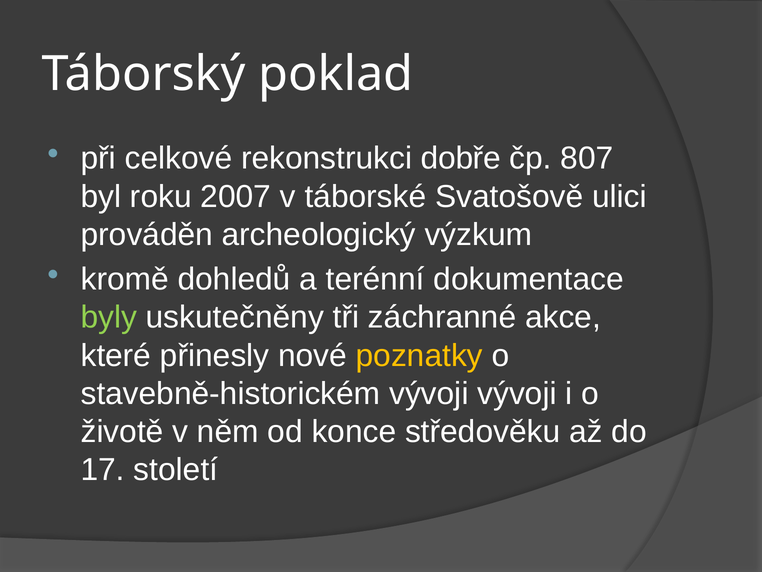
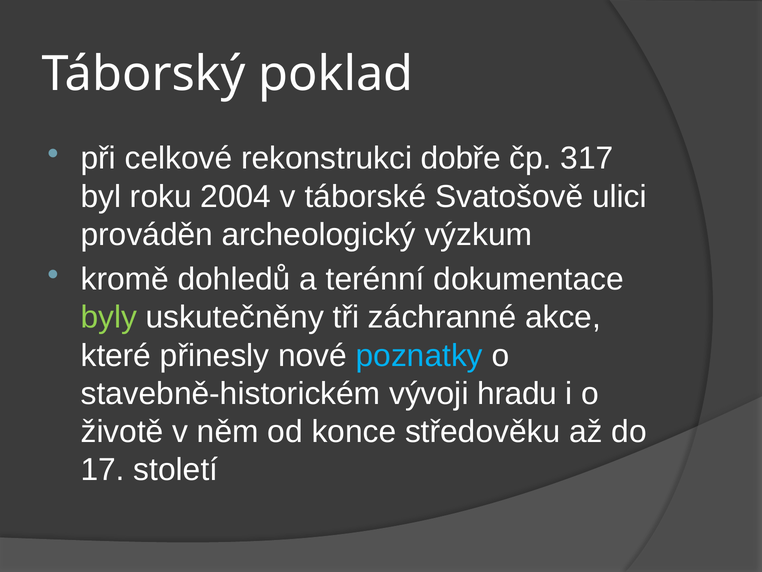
807: 807 -> 317
2007: 2007 -> 2004
poznatky colour: yellow -> light blue
vývoji vývoji: vývoji -> hradu
